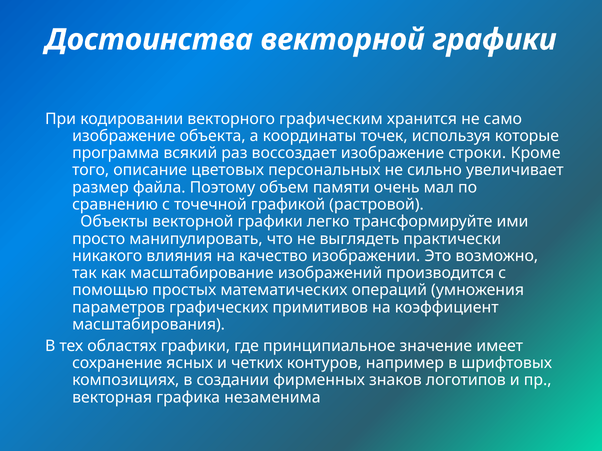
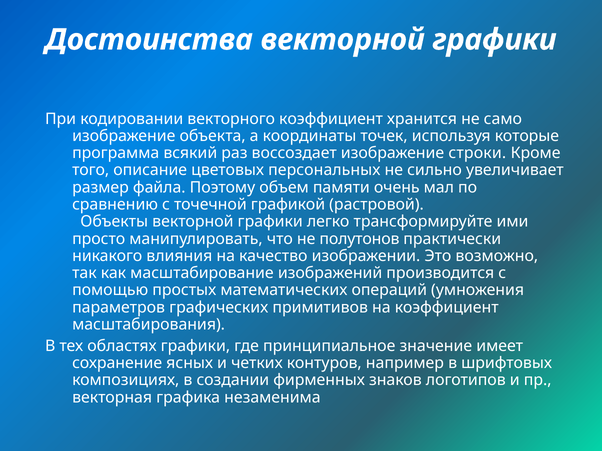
векторного графическим: графическим -> коэффициент
выглядеть: выглядеть -> полутонов
